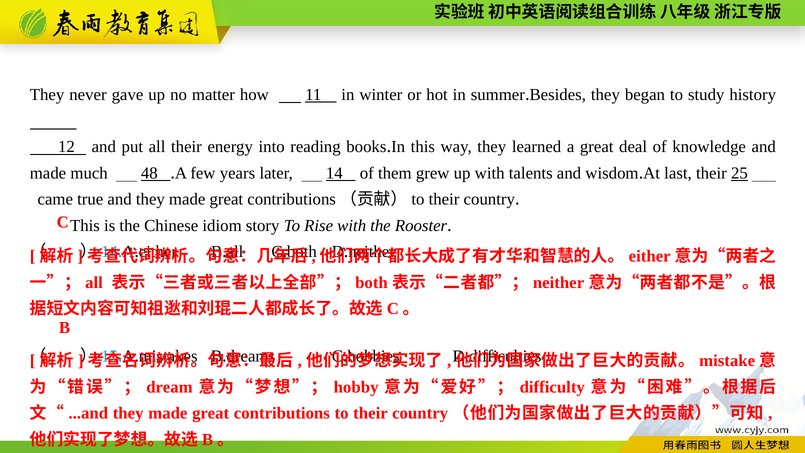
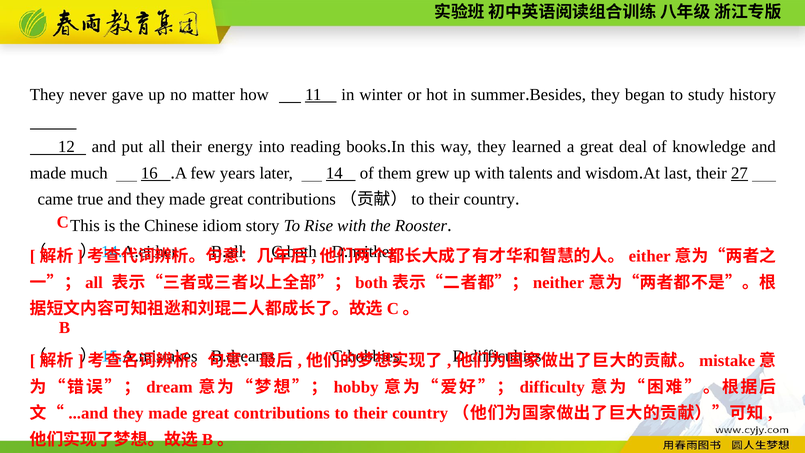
48: 48 -> 16
25: 25 -> 27
